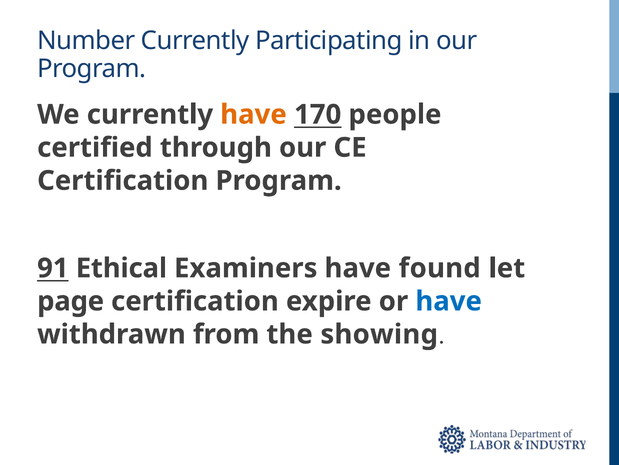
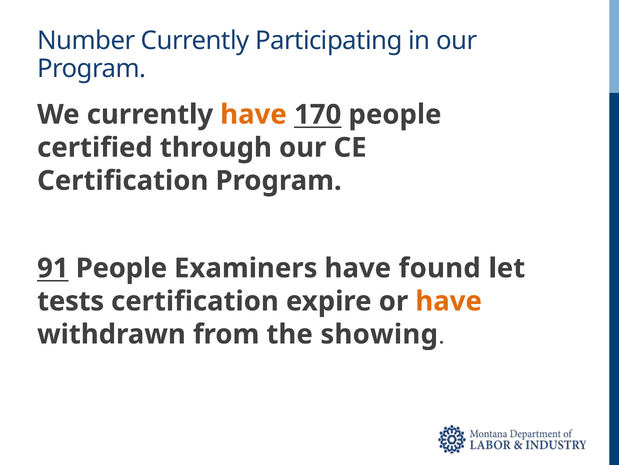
91 Ethical: Ethical -> People
page: page -> tests
have at (449, 301) colour: blue -> orange
